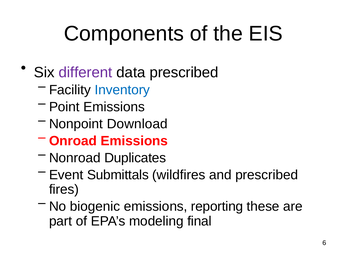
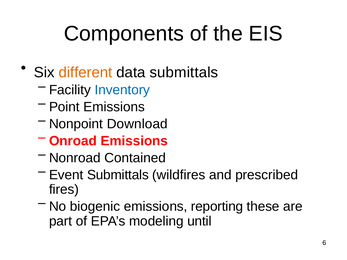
different colour: purple -> orange
data prescribed: prescribed -> submittals
Duplicates: Duplicates -> Contained
final: final -> until
